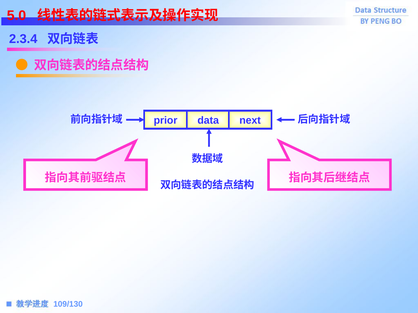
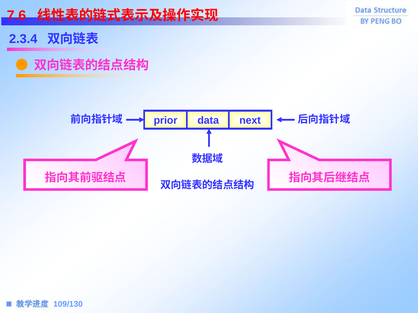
5.0: 5.0 -> 7.6
